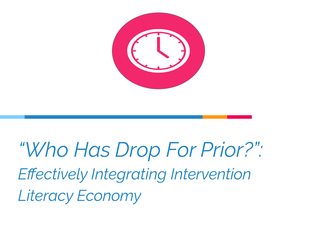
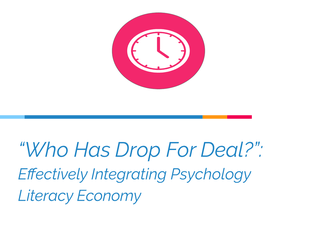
Prior: Prior -> Deal
Intervention: Intervention -> Psychology
